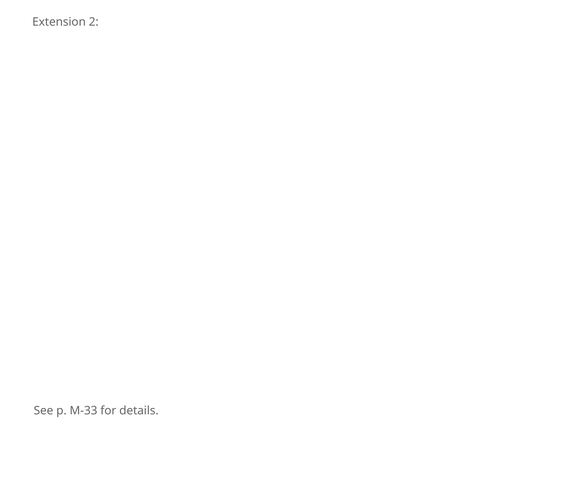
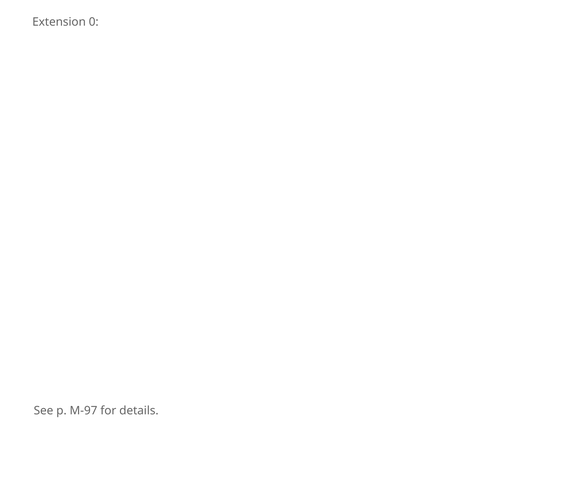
2: 2 -> 0
M-33: M-33 -> M-97
